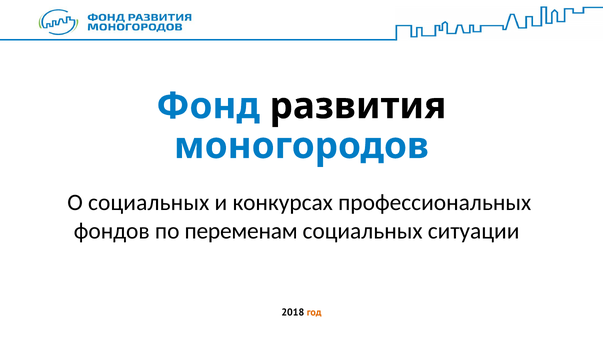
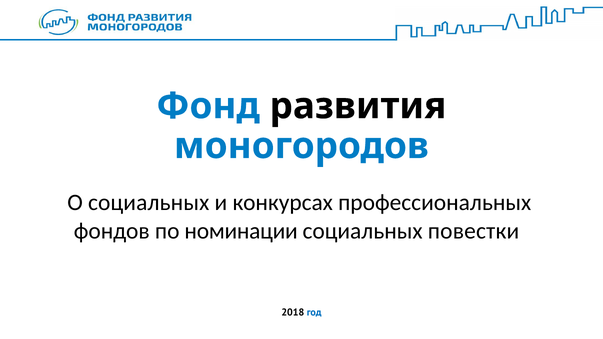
переменам: переменам -> номинации
ситуации: ситуации -> повестки
год colour: orange -> blue
